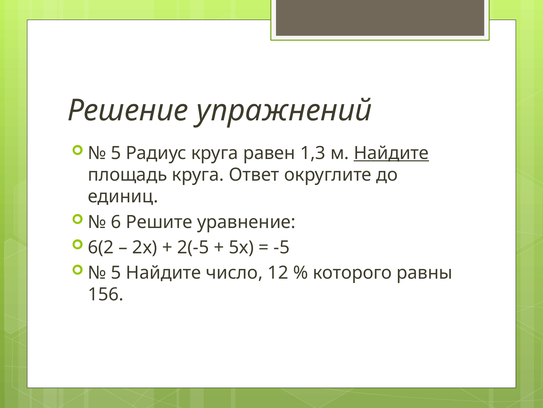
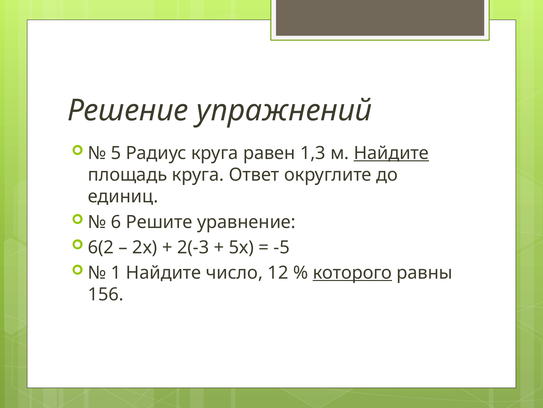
2(-5: 2(-5 -> 2(-3
5 at (116, 272): 5 -> 1
которого underline: none -> present
